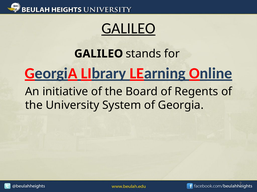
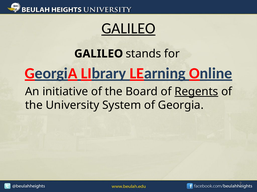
Regents underline: none -> present
